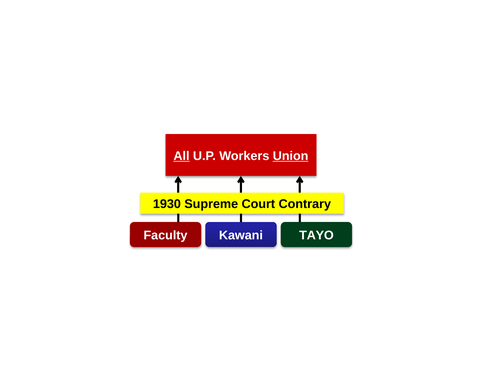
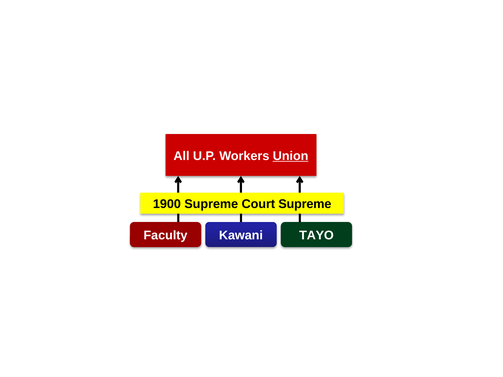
All underline: present -> none
1930: 1930 -> 1900
Court Contrary: Contrary -> Supreme
